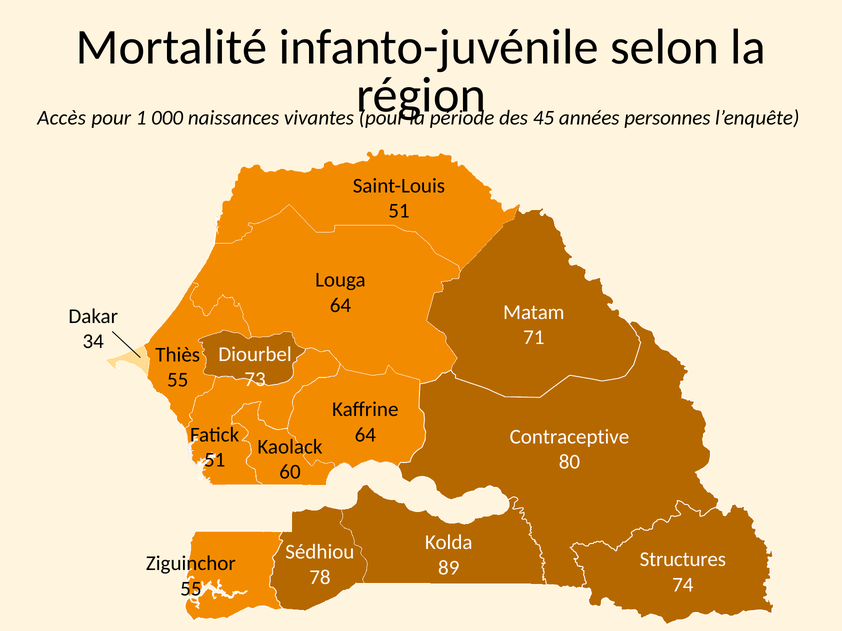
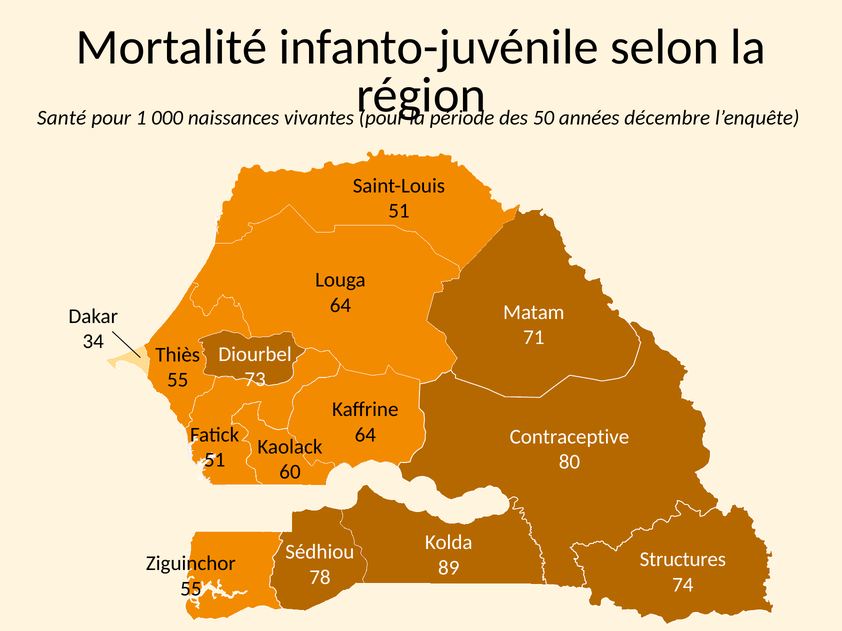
Accès: Accès -> Santé
45: 45 -> 50
personnes: personnes -> décembre
